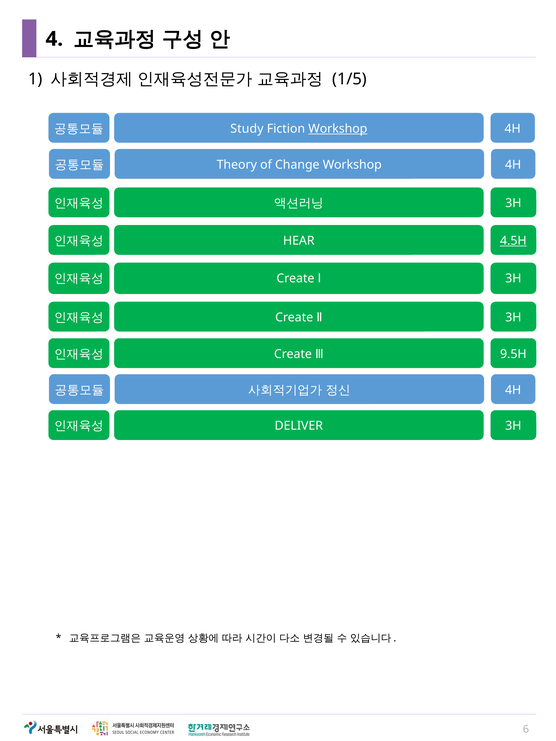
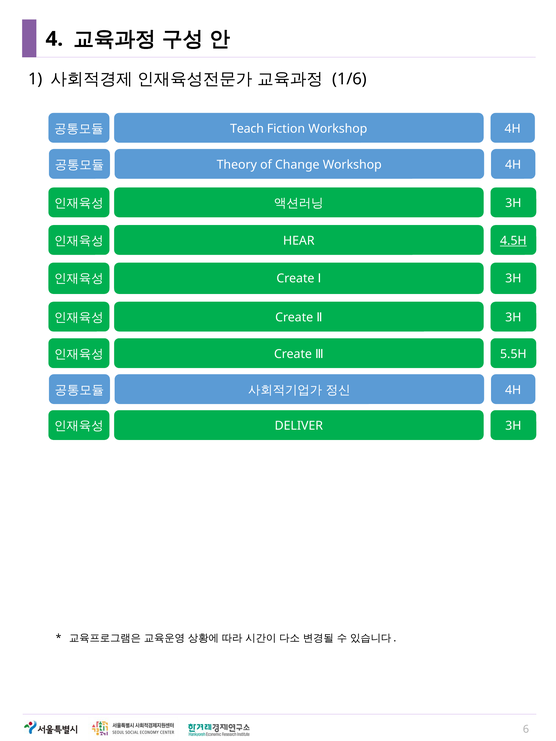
1/5: 1/5 -> 1/6
Study: Study -> Teach
Workshop at (338, 129) underline: present -> none
9.5H: 9.5H -> 5.5H
